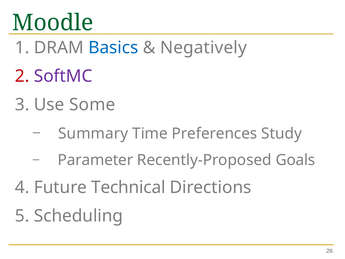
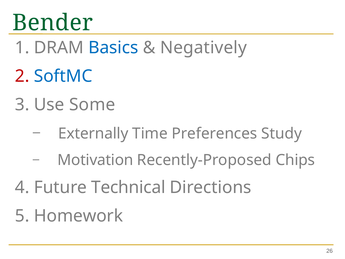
Moodle: Moodle -> Bender
SoftMC colour: purple -> blue
Summary: Summary -> Externally
Parameter: Parameter -> Motivation
Goals: Goals -> Chips
Scheduling: Scheduling -> Homework
